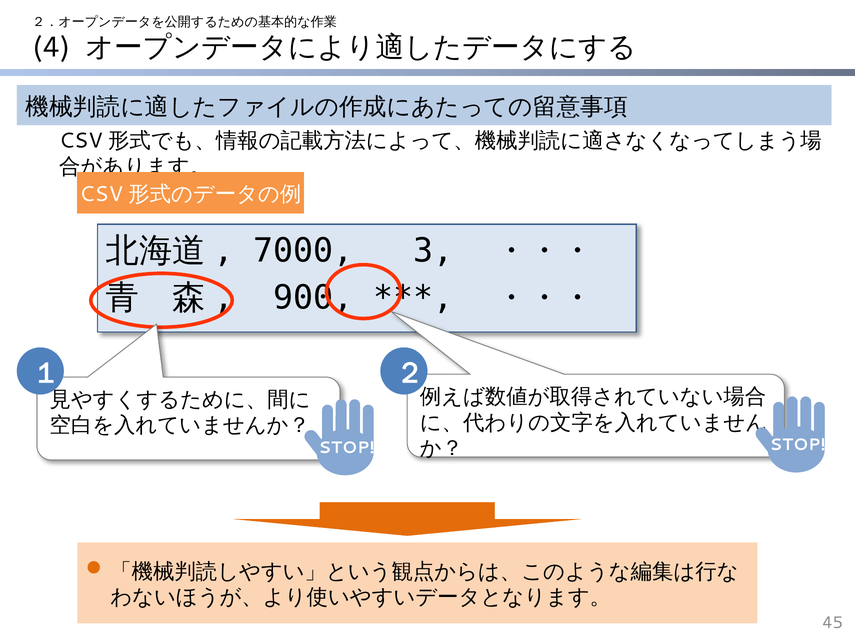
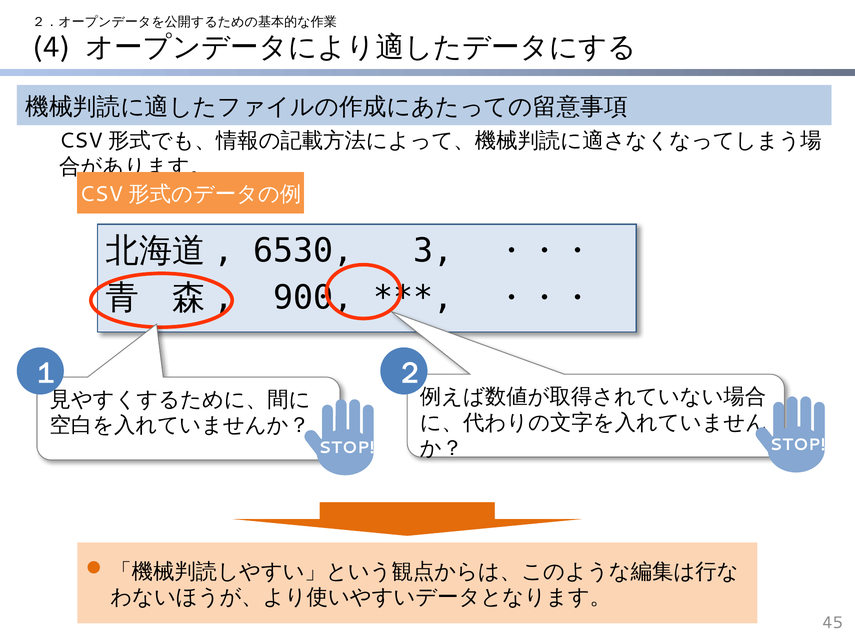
7000: 7000 -> 6530
